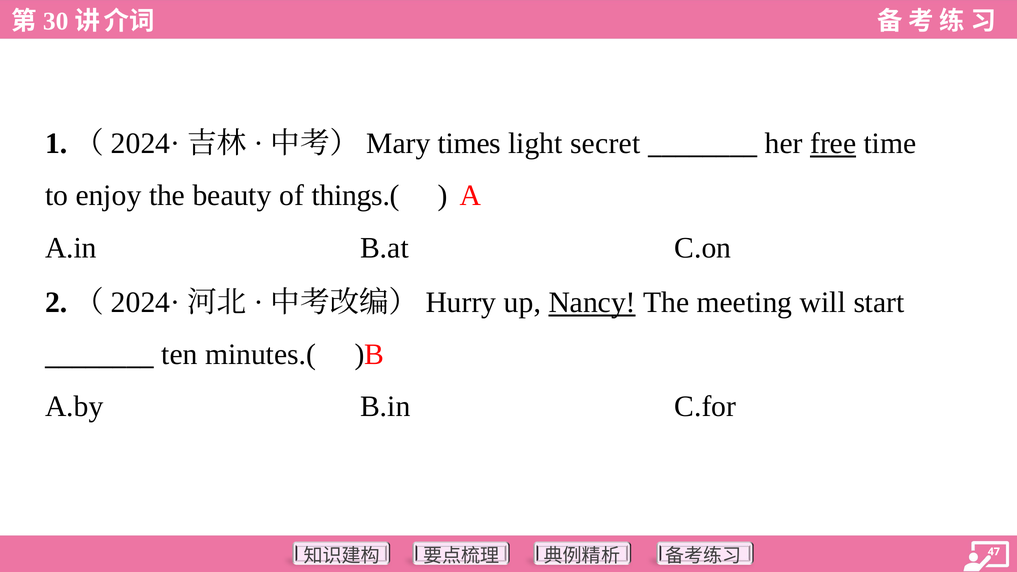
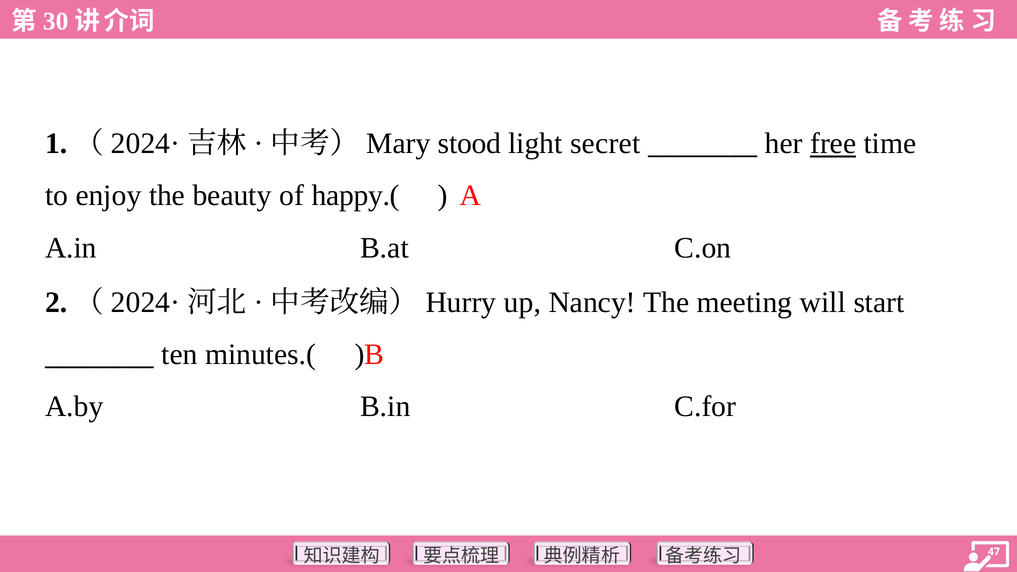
times: times -> stood
things.(: things.( -> happy.(
Nancy underline: present -> none
